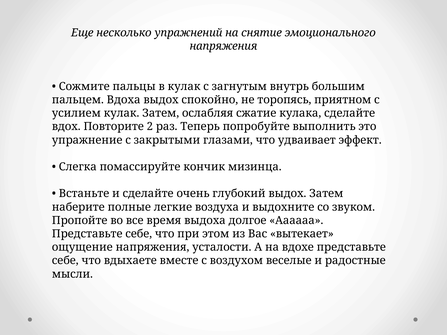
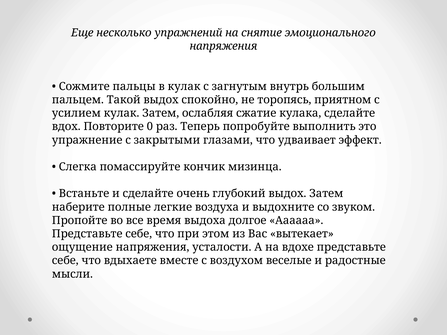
Вдоха: Вдоха -> Такой
2: 2 -> 0
